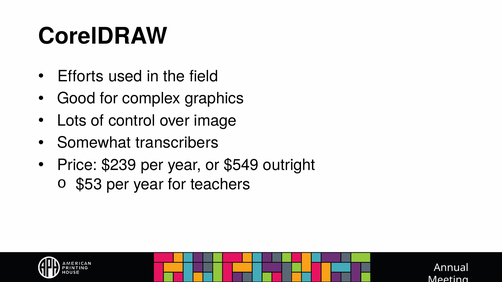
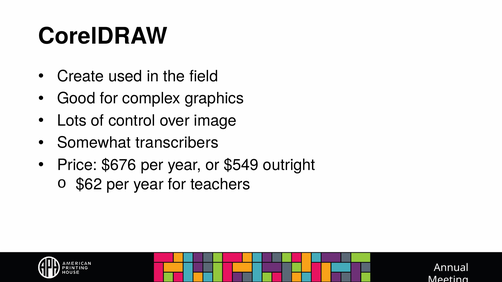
Efforts: Efforts -> Create
$239: $239 -> $676
$53: $53 -> $62
